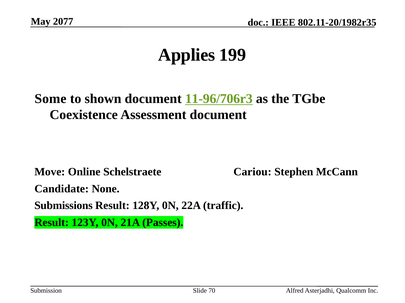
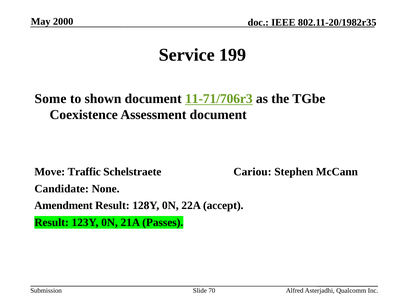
2077: 2077 -> 2000
Applies: Applies -> Service
11-96/706r3: 11-96/706r3 -> 11-71/706r3
Online: Online -> Traffic
Submissions: Submissions -> Amendment
traffic: traffic -> accept
